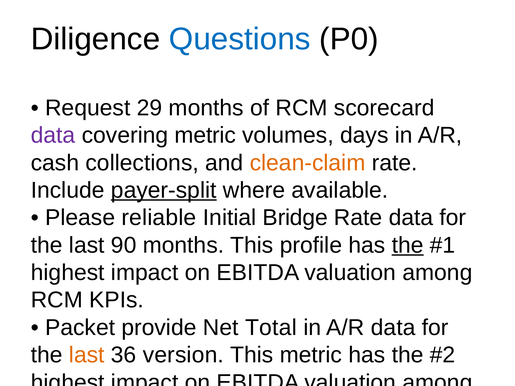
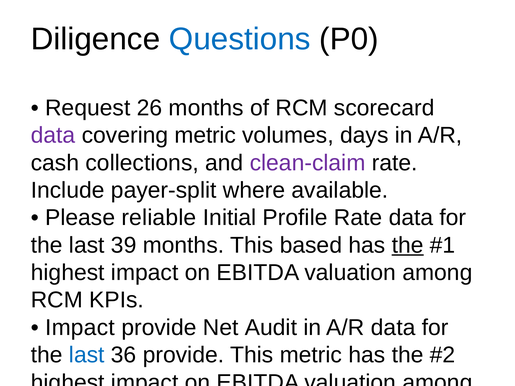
29: 29 -> 26
clean-claim colour: orange -> purple
payer-split underline: present -> none
Bridge: Bridge -> Profile
90: 90 -> 39
profile: profile -> based
Packet at (80, 328): Packet -> Impact
Total: Total -> Audit
last at (87, 355) colour: orange -> blue
36 version: version -> provide
